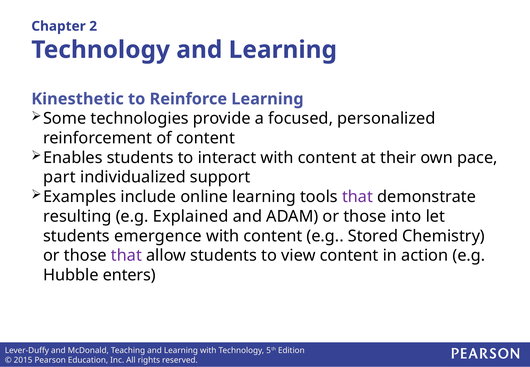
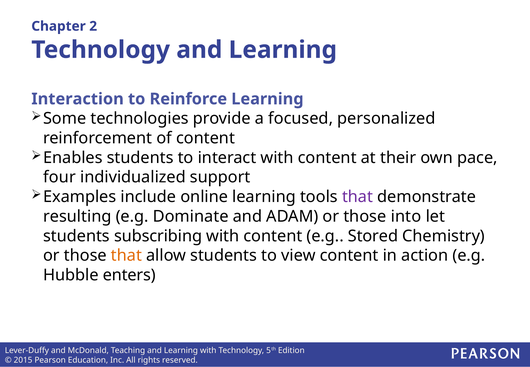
Kinesthetic: Kinesthetic -> Interaction
part: part -> four
Explained: Explained -> Dominate
emergence: emergence -> subscribing
that at (126, 256) colour: purple -> orange
